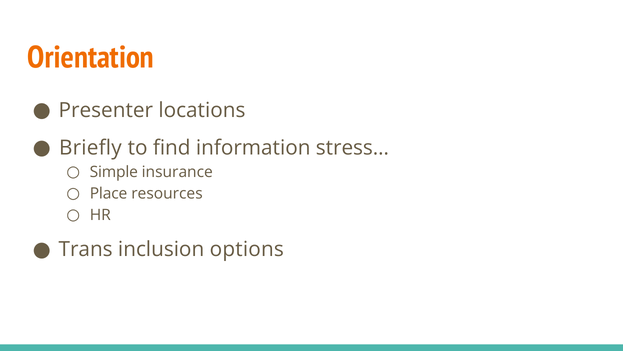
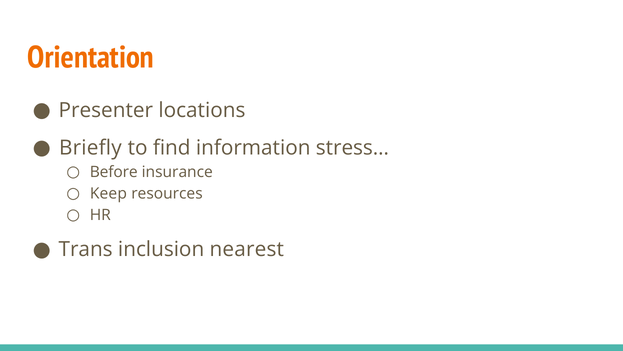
Simple: Simple -> Before
Place: Place -> Keep
options: options -> nearest
